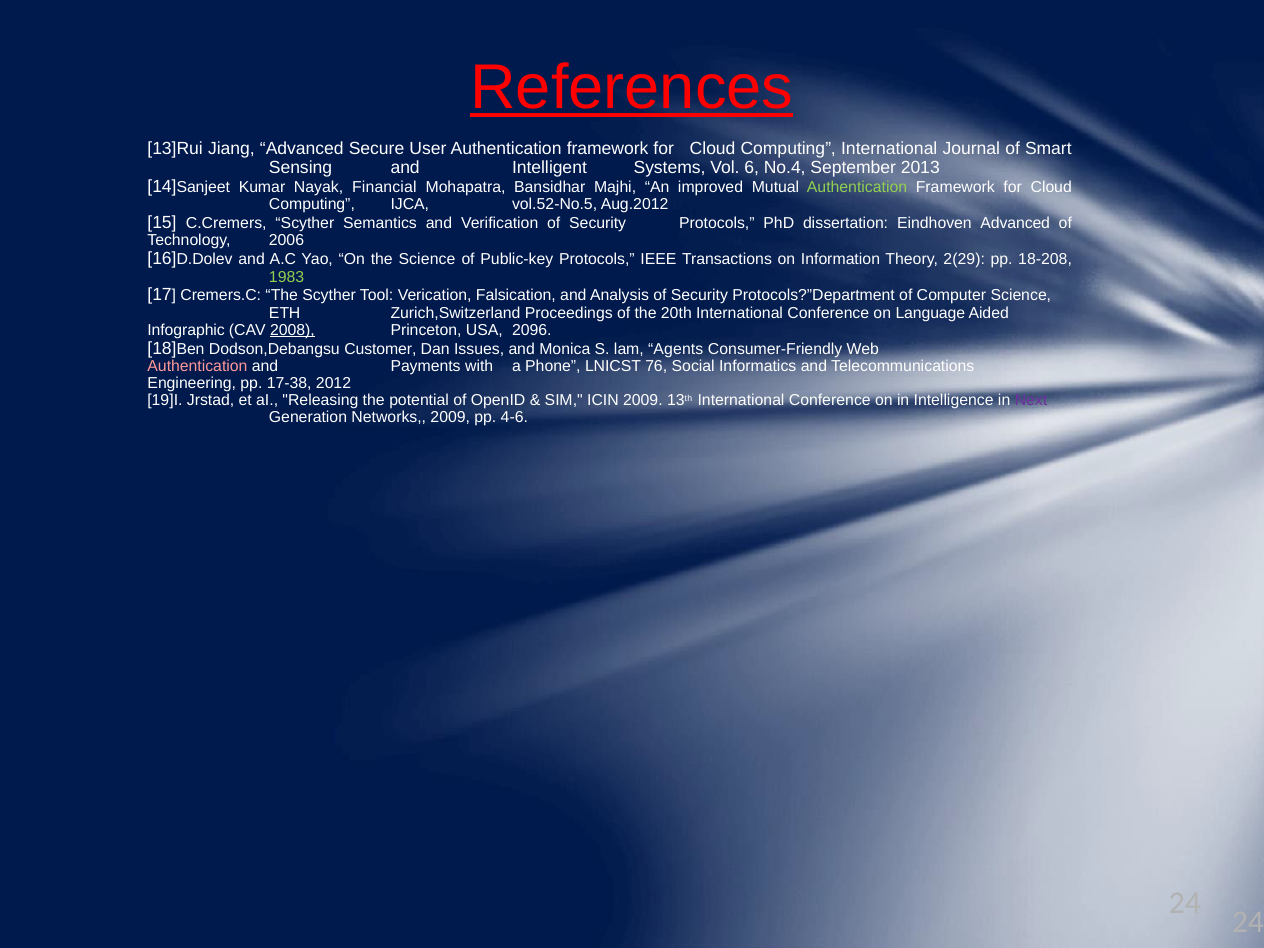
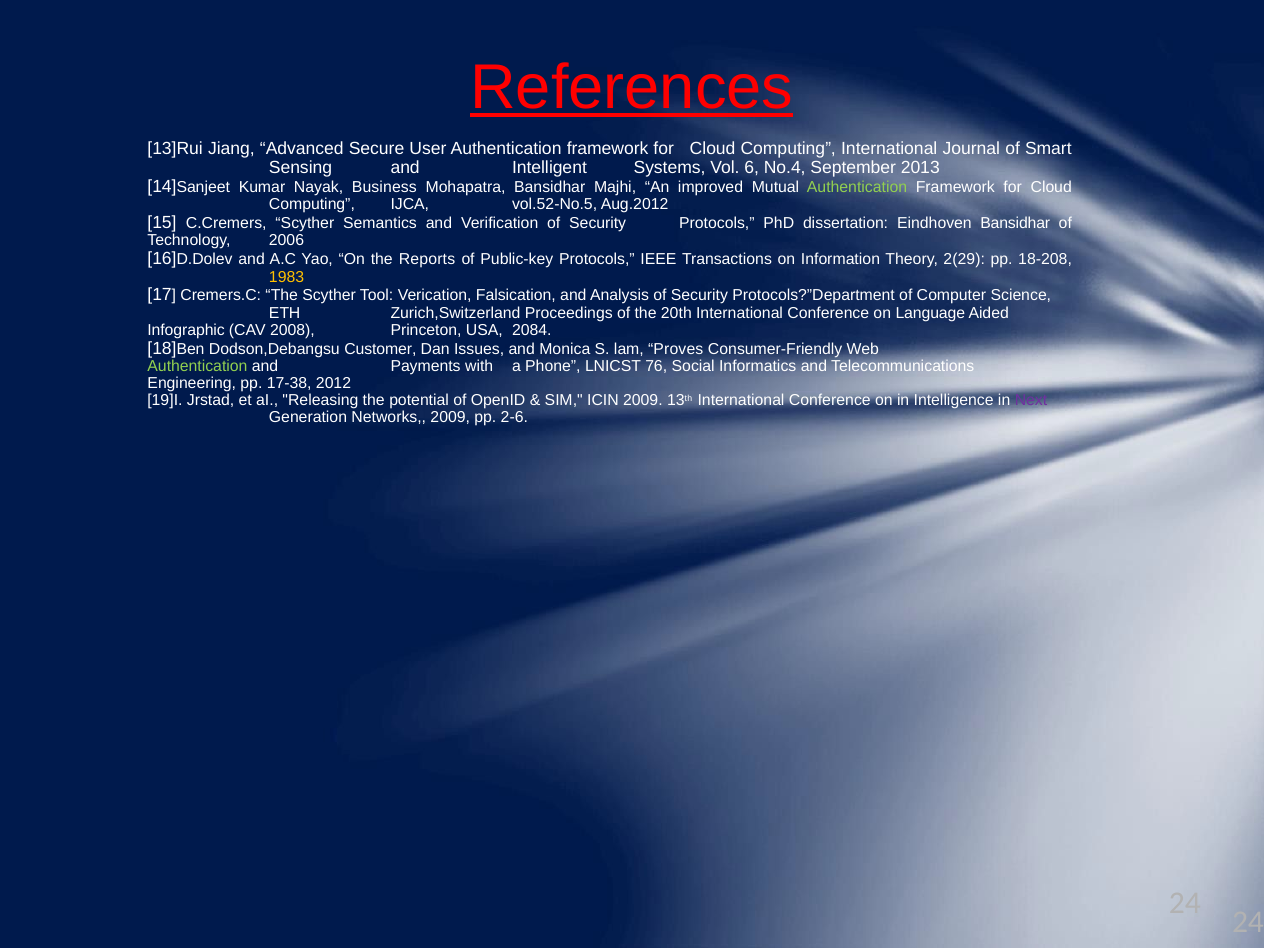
Financial: Financial -> Business
Eindhoven Advanced: Advanced -> Bansidhar
the Science: Science -> Reports
1983 colour: light green -> yellow
2008 underline: present -> none
2096: 2096 -> 2084
Agents: Agents -> Proves
Authentication at (197, 366) colour: pink -> light green
4-6: 4-6 -> 2-6
